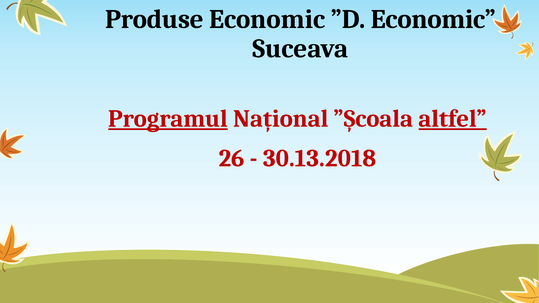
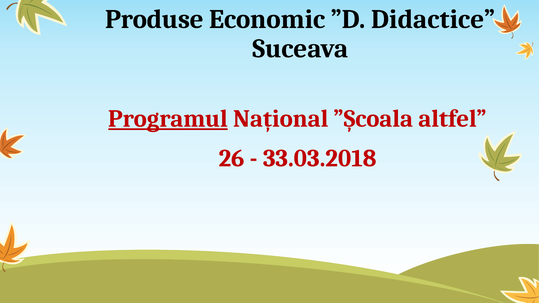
”D Economic: Economic -> Didactice
altfel underline: present -> none
30.13.2018: 30.13.2018 -> 33.03.2018
